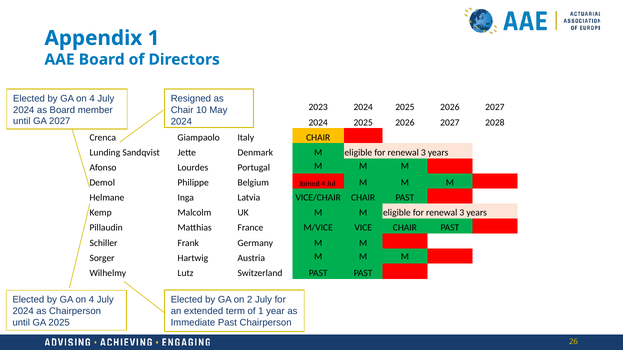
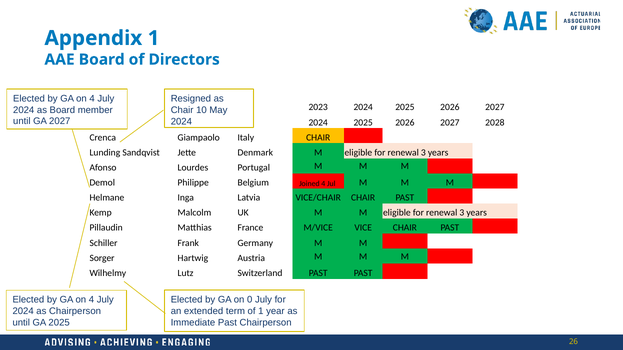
2: 2 -> 0
